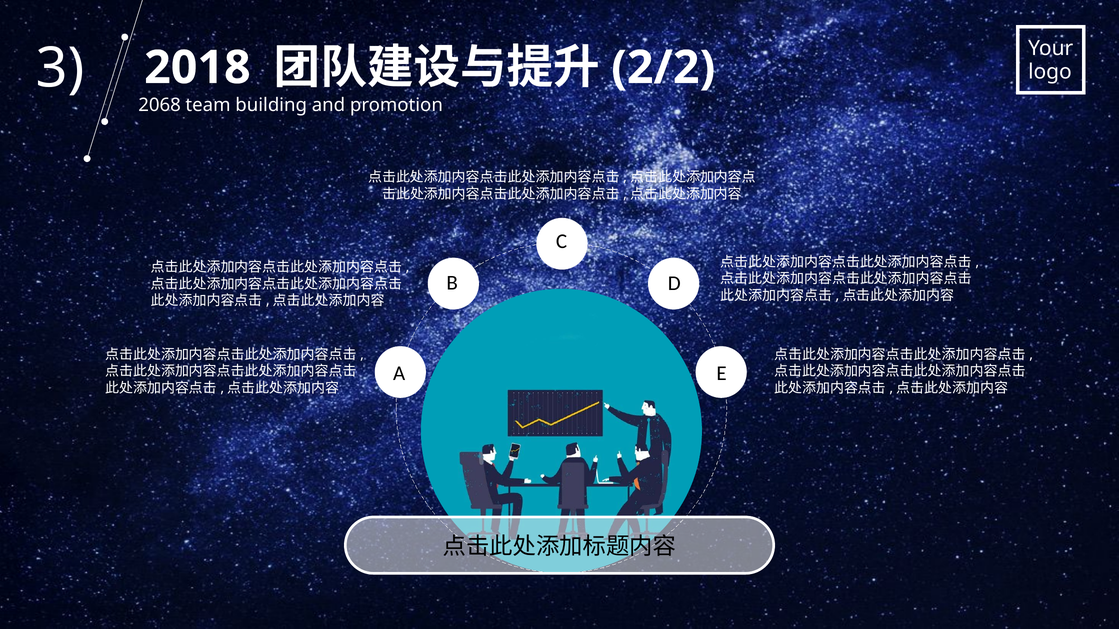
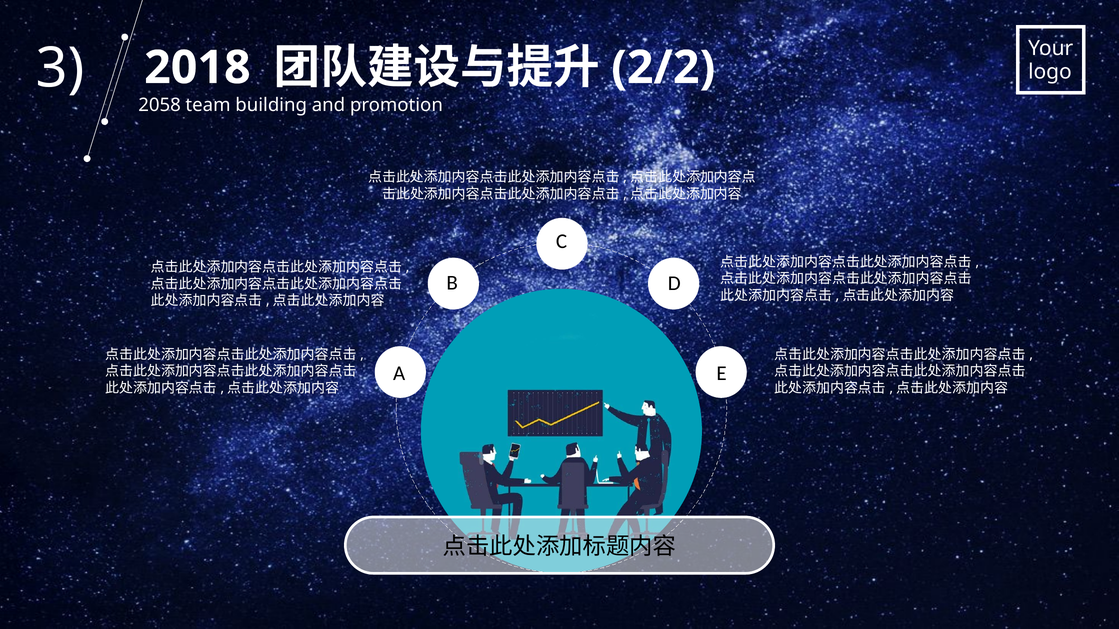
2068: 2068 -> 2058
